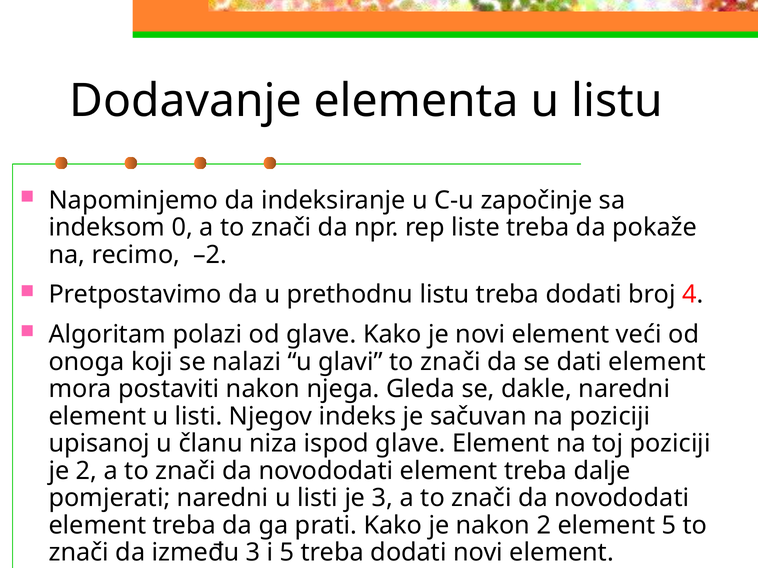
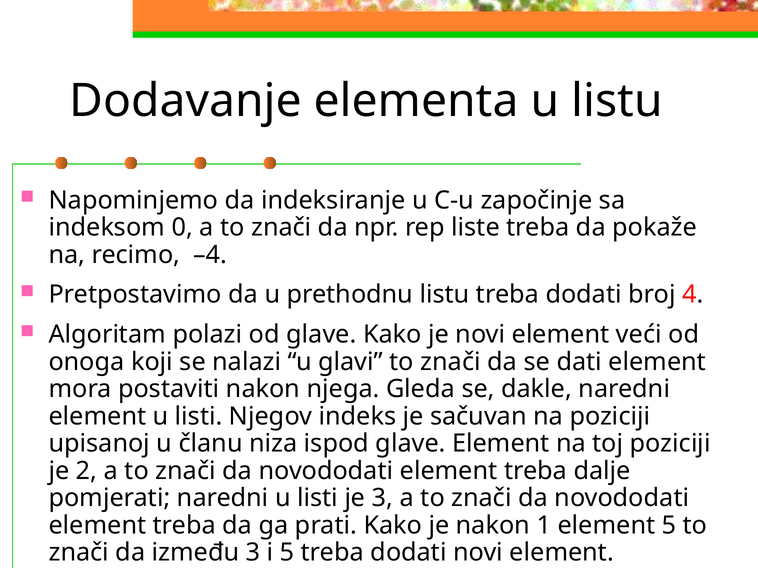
–2: –2 -> –4
nakon 2: 2 -> 1
